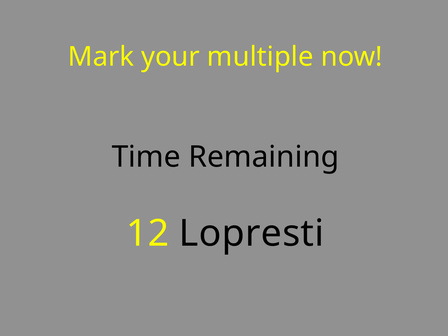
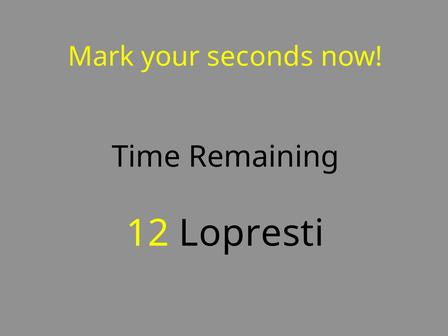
multiple: multiple -> seconds
